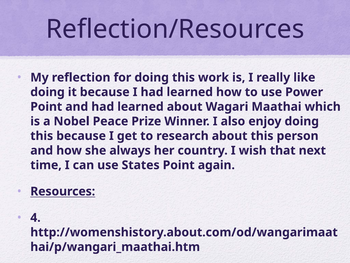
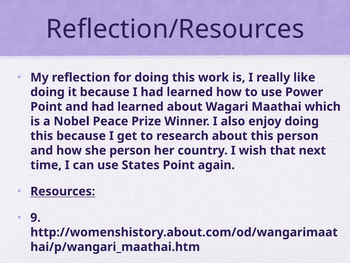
she always: always -> person
4: 4 -> 9
